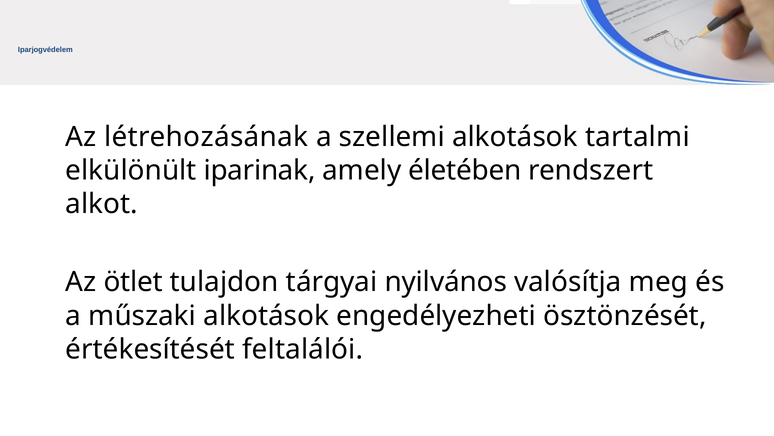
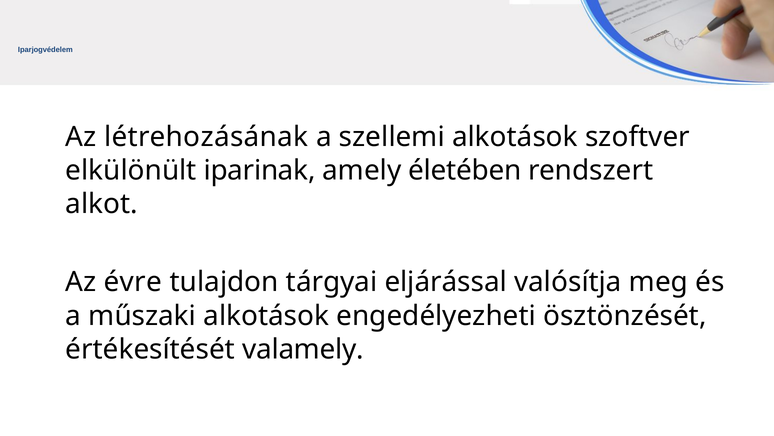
tartalmi: tartalmi -> szoftver
ötlet: ötlet -> évre
nyilvános: nyilvános -> eljárással
feltalálói: feltalálói -> valamely
